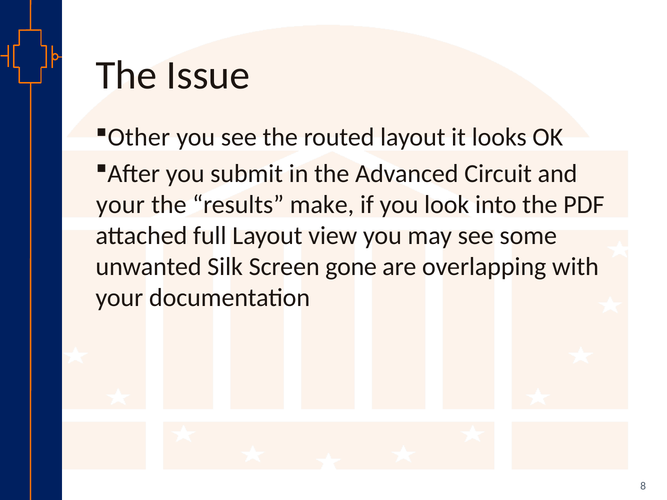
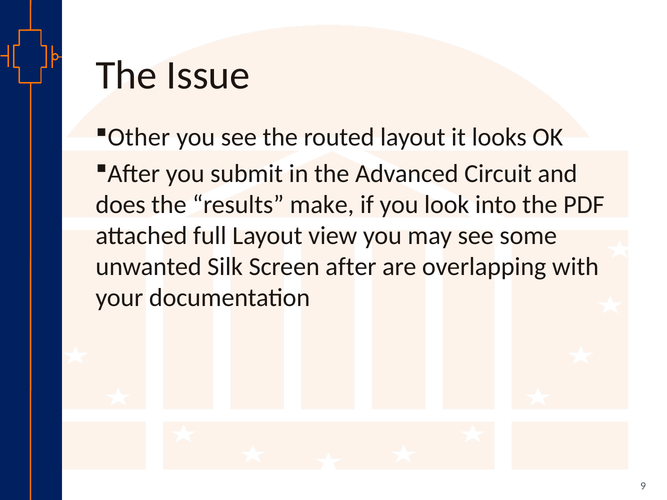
your at (120, 205): your -> does
Screen gone: gone -> after
8: 8 -> 9
